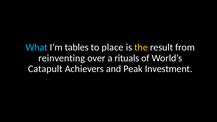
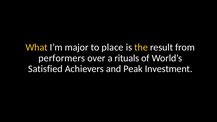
What colour: light blue -> yellow
tables: tables -> major
reinventing: reinventing -> performers
Catapult: Catapult -> Satisfied
